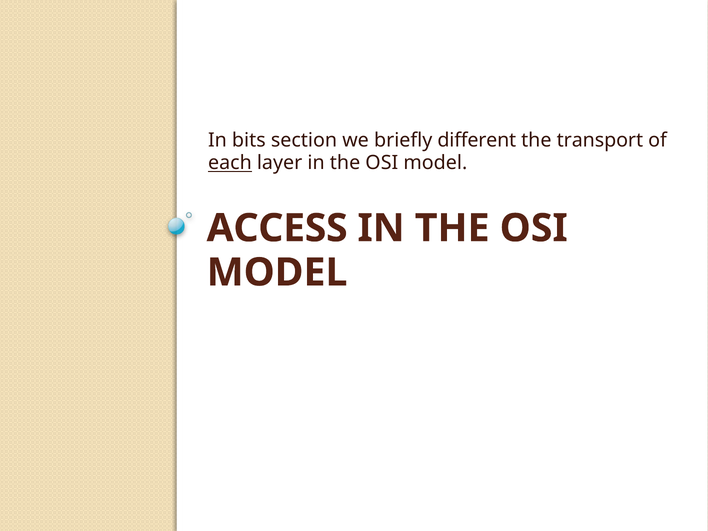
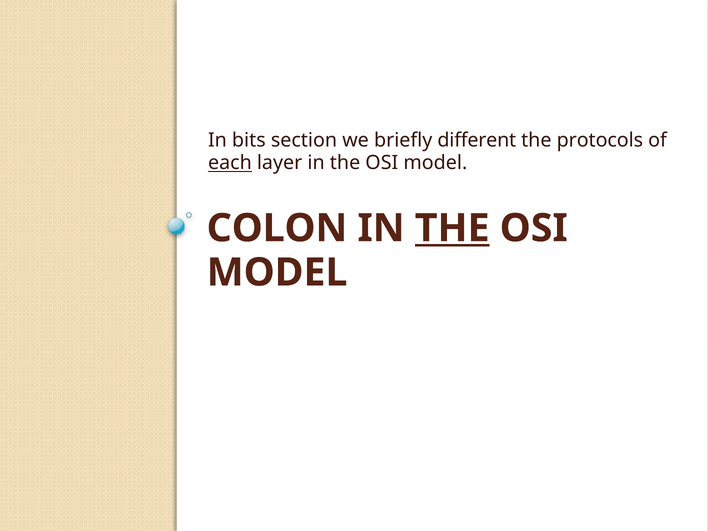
transport: transport -> protocols
ACCESS: ACCESS -> COLON
THE at (452, 228) underline: none -> present
